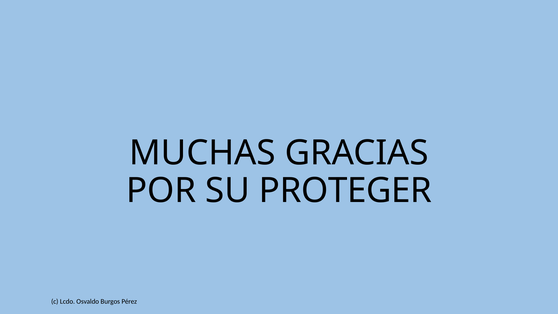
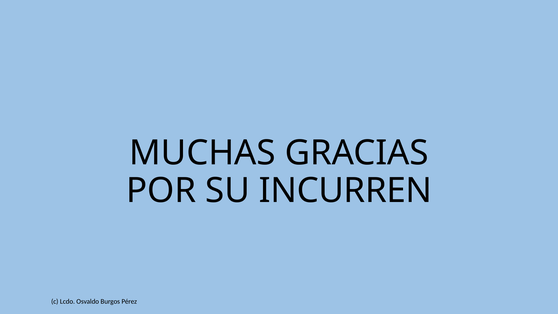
PROTEGER: PROTEGER -> INCURREN
